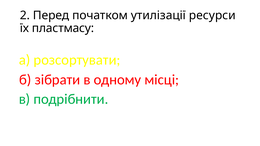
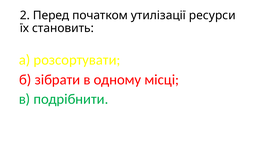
пластмасу: пластмасу -> становить
